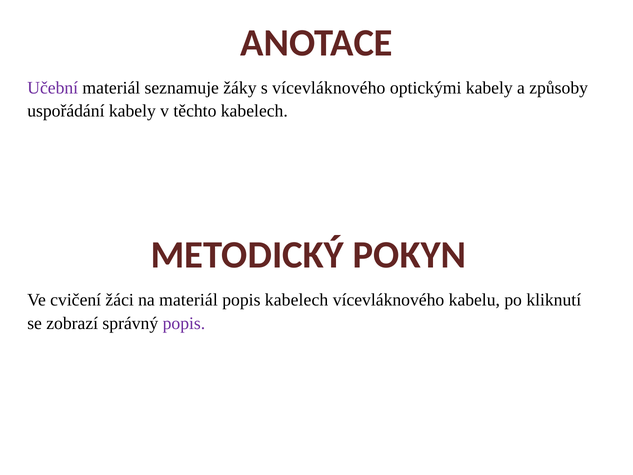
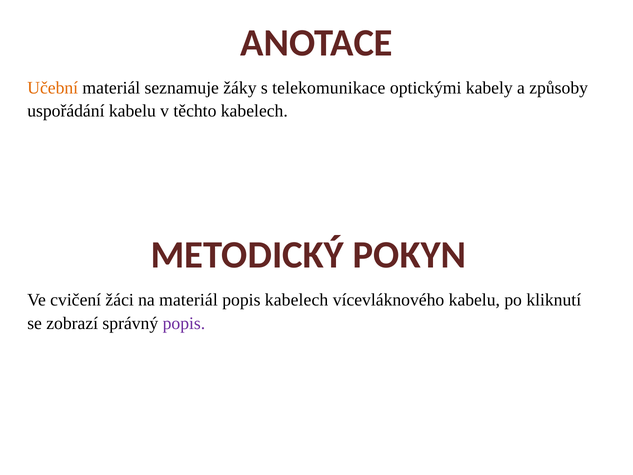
Učební colour: purple -> orange
s vícevláknového: vícevláknového -> telekomunikace
uspořádání kabely: kabely -> kabelu
